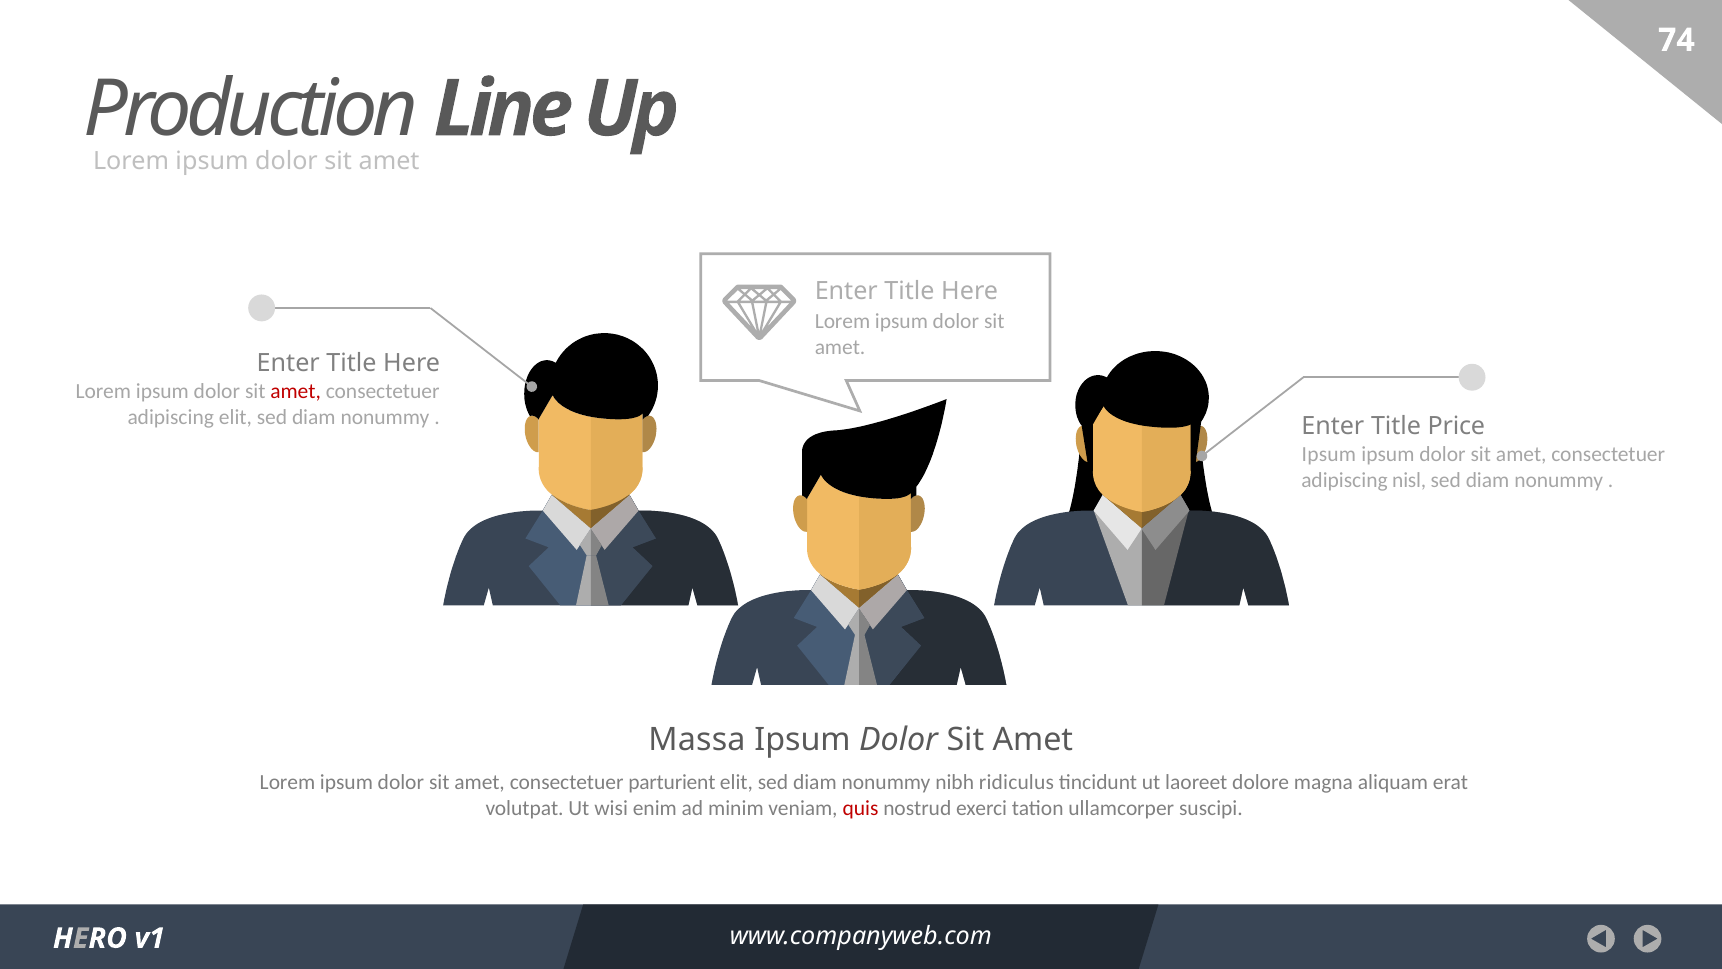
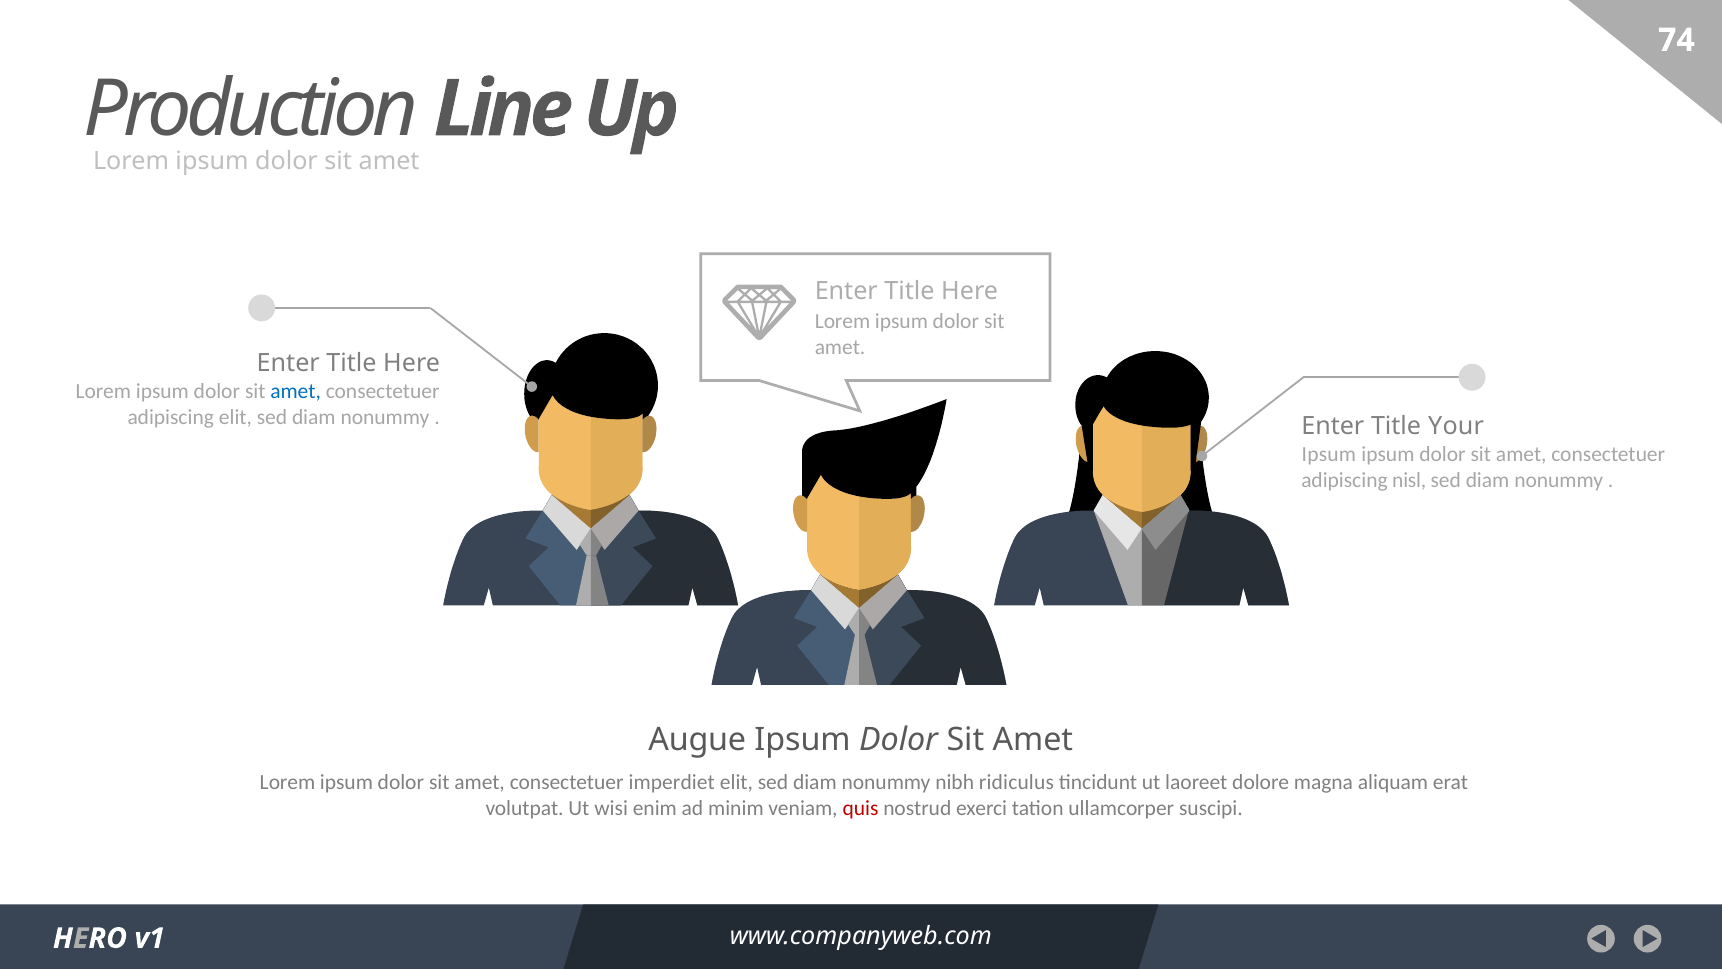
amet at (296, 391) colour: red -> blue
Price: Price -> Your
Massa: Massa -> Augue
parturient: parturient -> imperdiet
